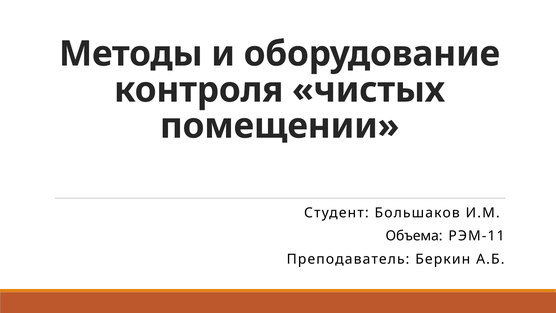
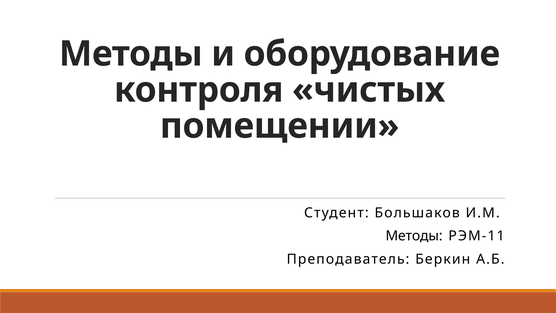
Объема at (414, 236): Объема -> Методы
